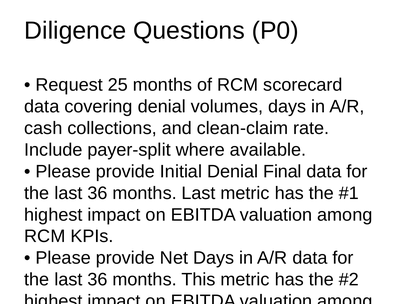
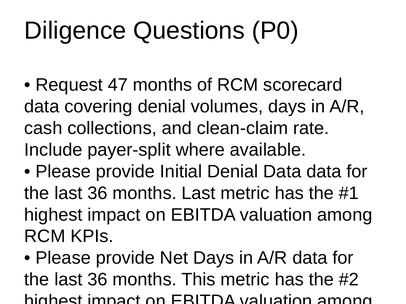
25: 25 -> 47
Denial Final: Final -> Data
